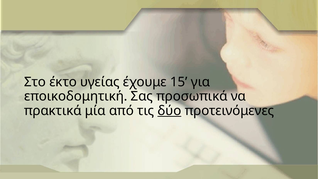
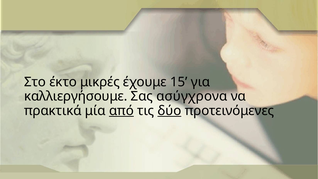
υγείας: υγείας -> μικρές
εποικοδομητική: εποικοδομητική -> καλλιεργήσουμε
προσωπικά: προσωπικά -> ασύγχρονα
από underline: none -> present
